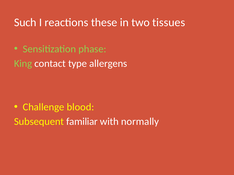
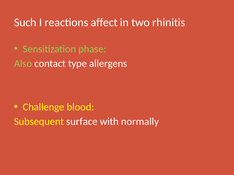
these: these -> affect
tissues: tissues -> rhinitis
King: King -> Also
familiar: familiar -> surface
